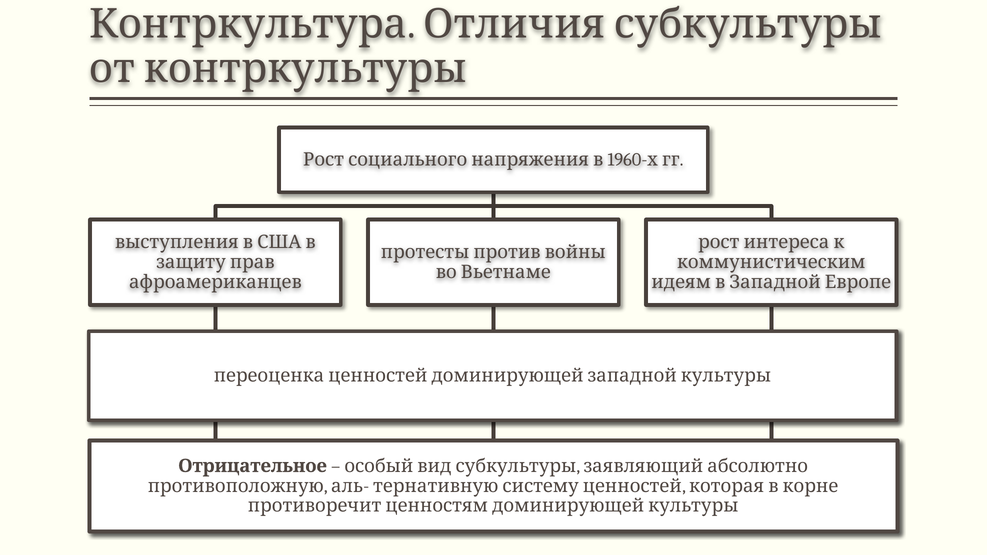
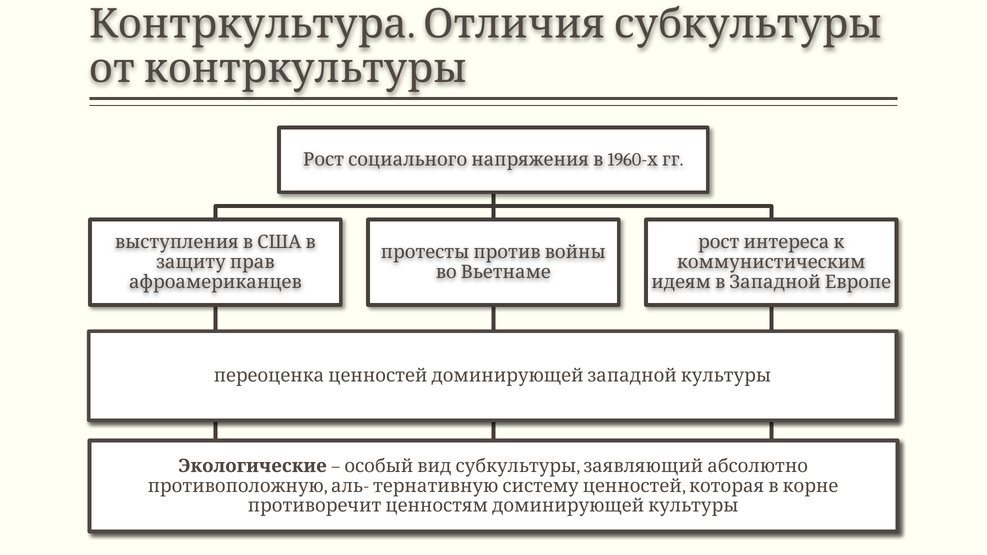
Отрицательное: Отрицательное -> Экологические
